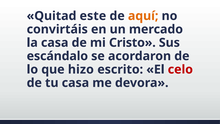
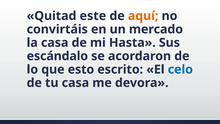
Cristo: Cristo -> Hasta
hizo: hizo -> esto
celo colour: red -> blue
